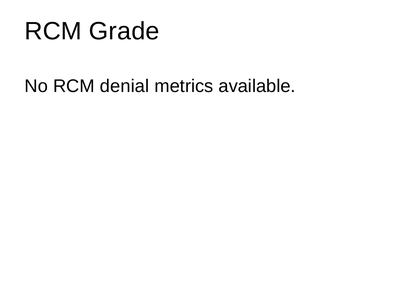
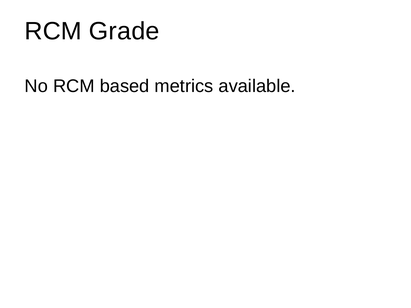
denial: denial -> based
